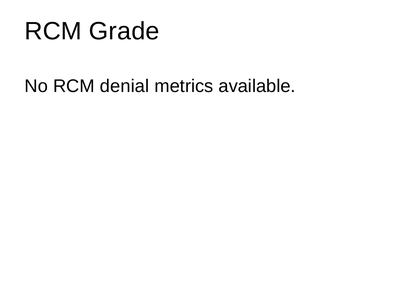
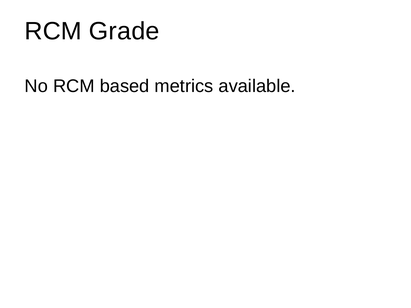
denial: denial -> based
